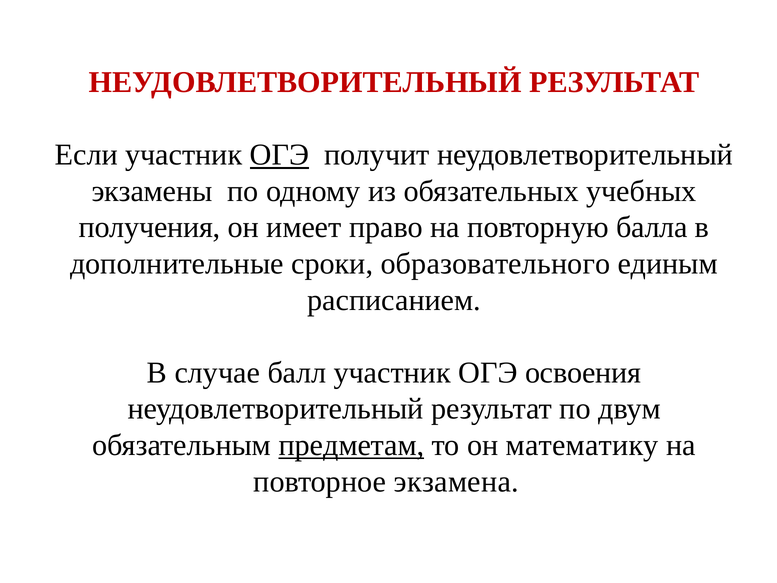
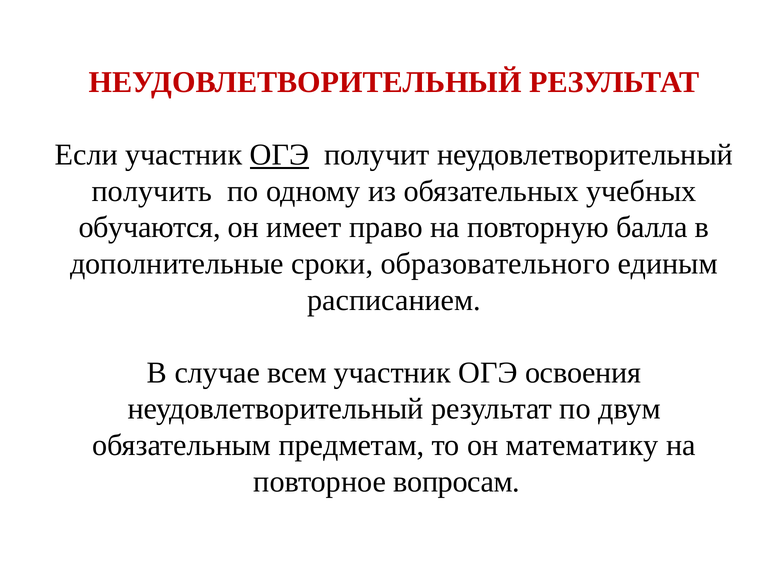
экзамены: экзамены -> получить
получения: получения -> обучаются
балл: балл -> всем
предметам underline: present -> none
экзамена: экзамена -> вопросам
